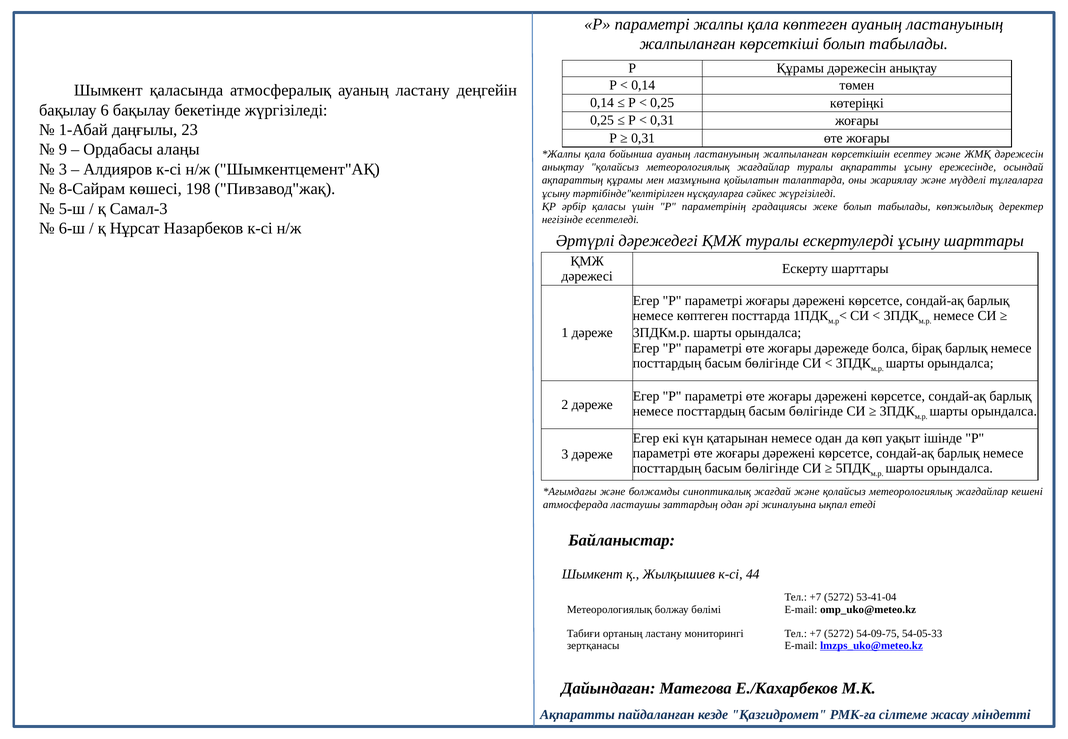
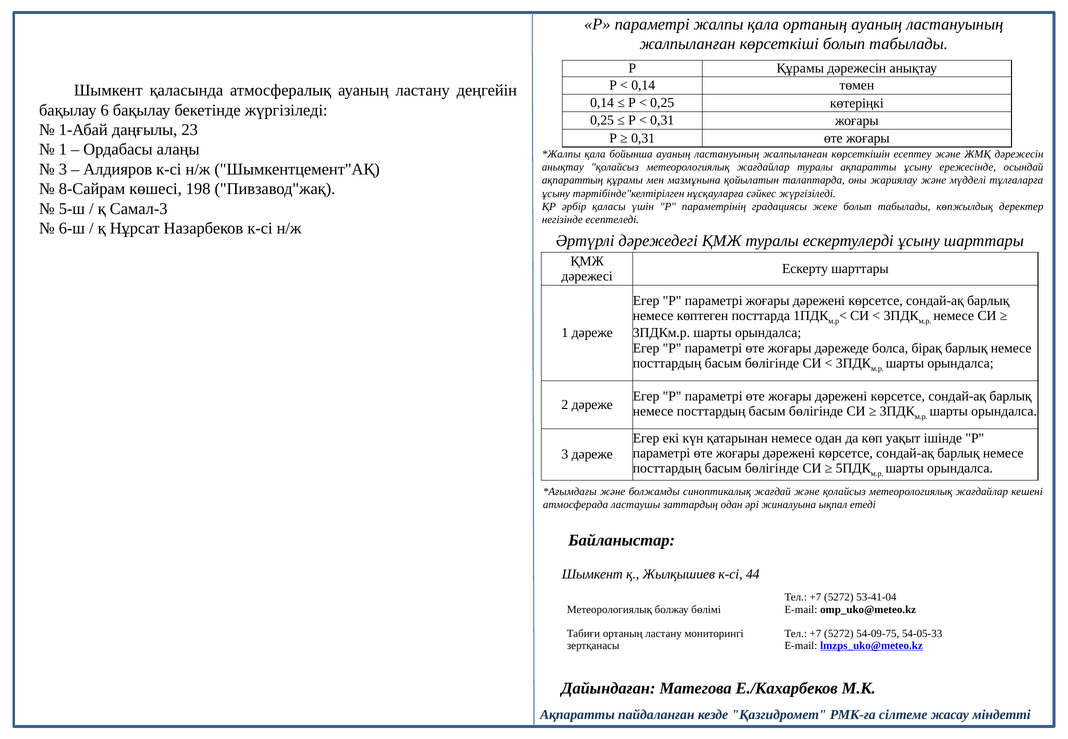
қала көптеген: көптеген -> ортаның
9 at (63, 150): 9 -> 1
